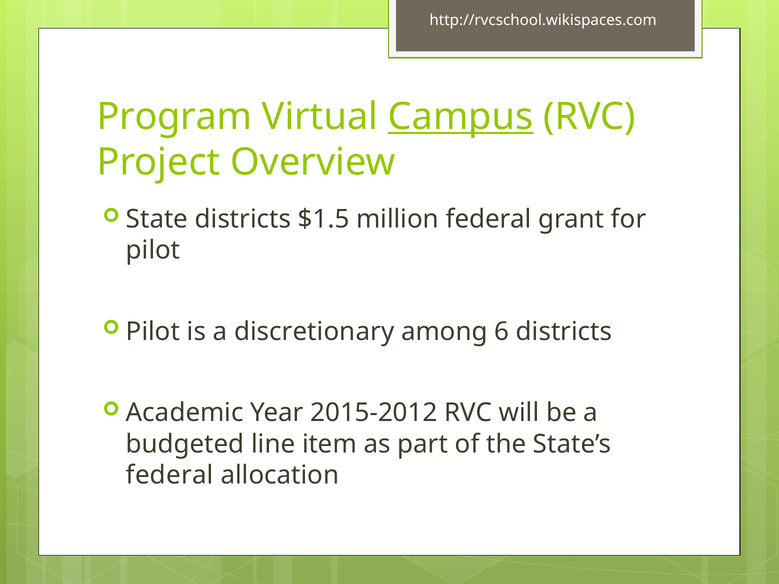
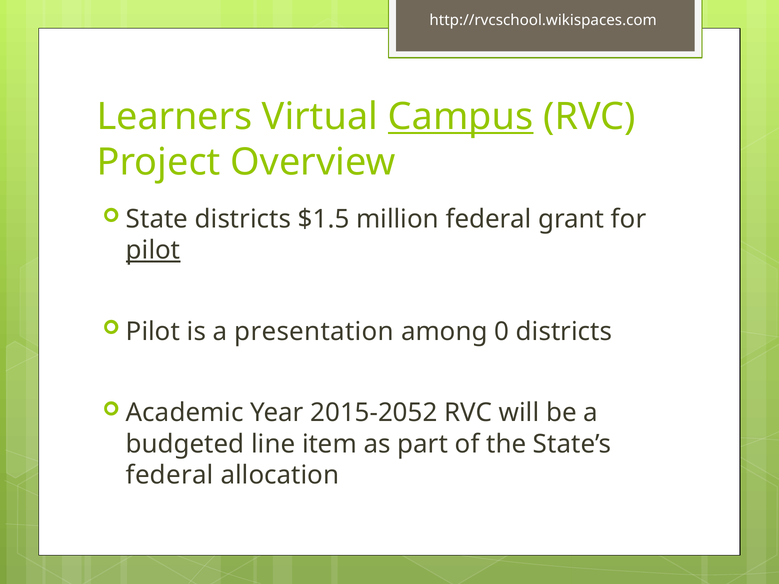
Program: Program -> Learners
pilot at (153, 250) underline: none -> present
discretionary: discretionary -> presentation
6: 6 -> 0
2015-2012: 2015-2012 -> 2015-2052
